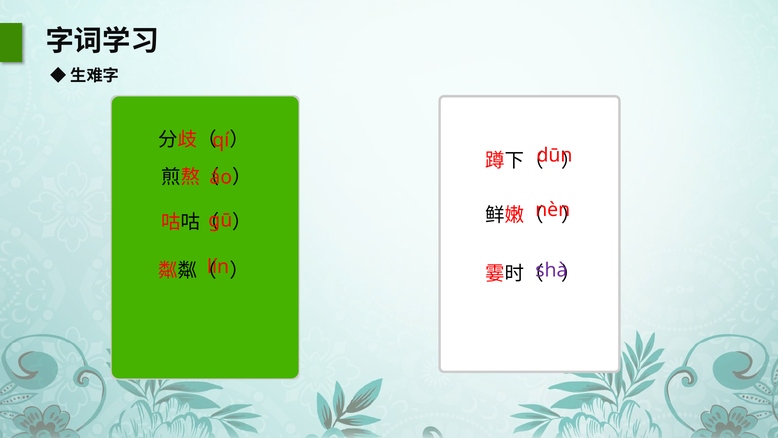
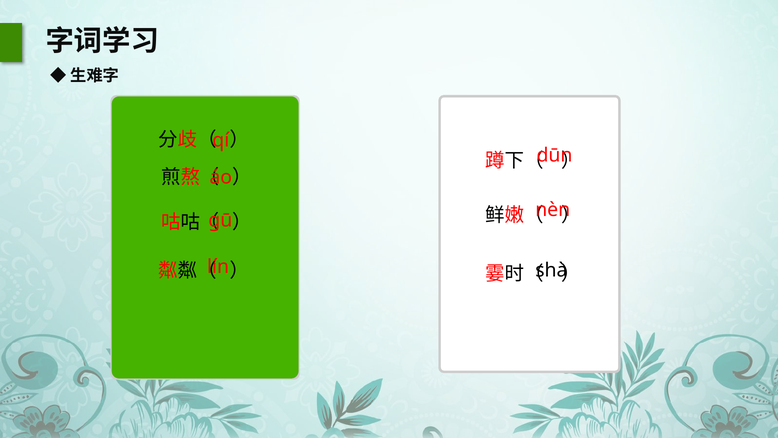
shà colour: purple -> black
